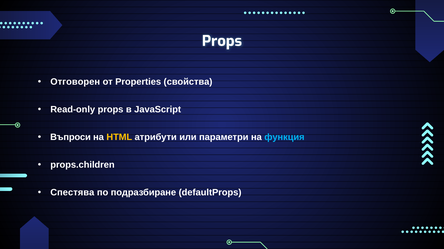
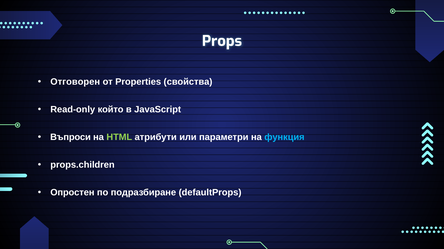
Read-only props: props -> който
HTML colour: yellow -> light green
Спестява: Спестява -> Опростен
